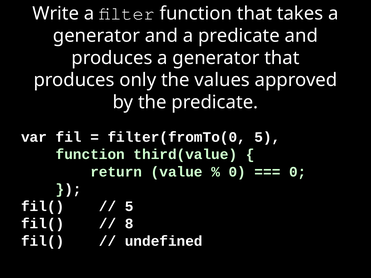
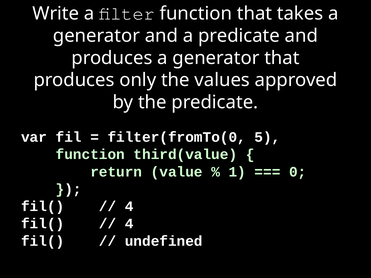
0 at (237, 172): 0 -> 1
5 at (129, 207): 5 -> 4
8 at (129, 224): 8 -> 4
